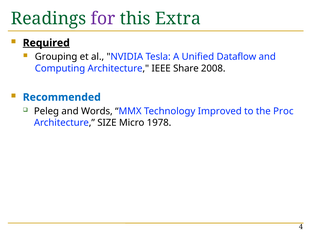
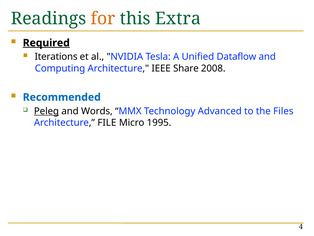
for colour: purple -> orange
Grouping: Grouping -> Iterations
Peleg underline: none -> present
Improved: Improved -> Advanced
Proc: Proc -> Files
SIZE: SIZE -> FILE
1978: 1978 -> 1995
